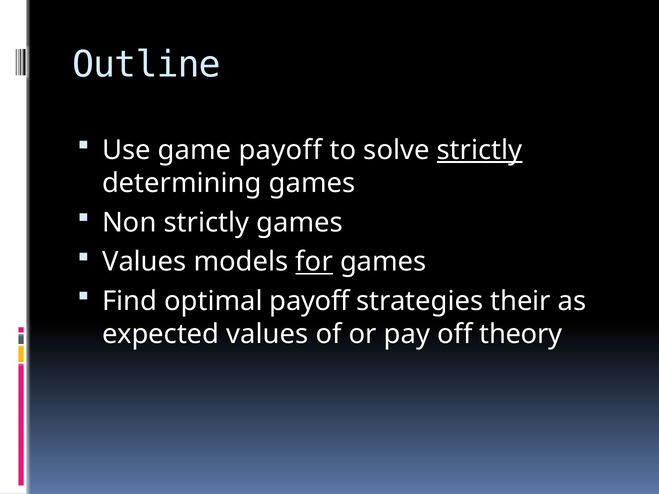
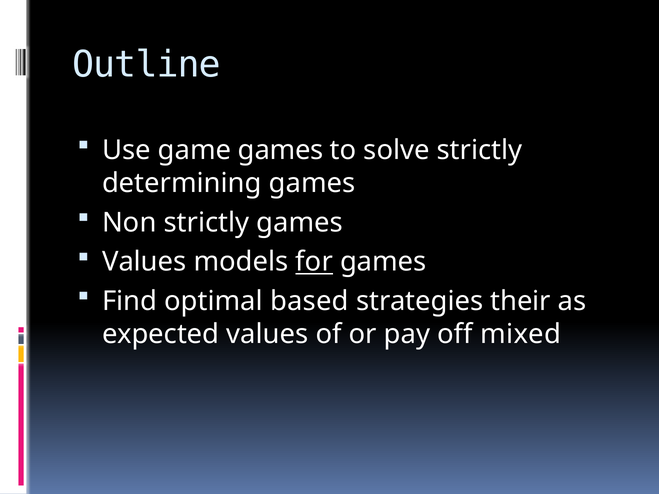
game payoff: payoff -> games
strictly at (480, 150) underline: present -> none
optimal payoff: payoff -> based
theory: theory -> mixed
